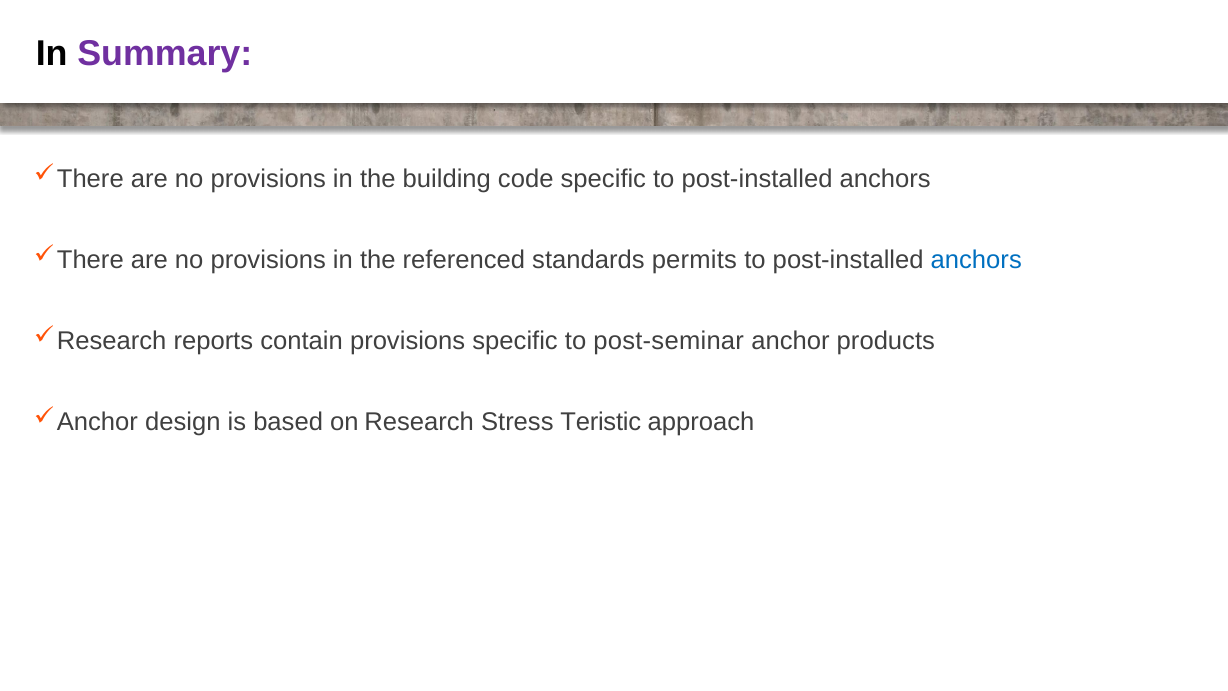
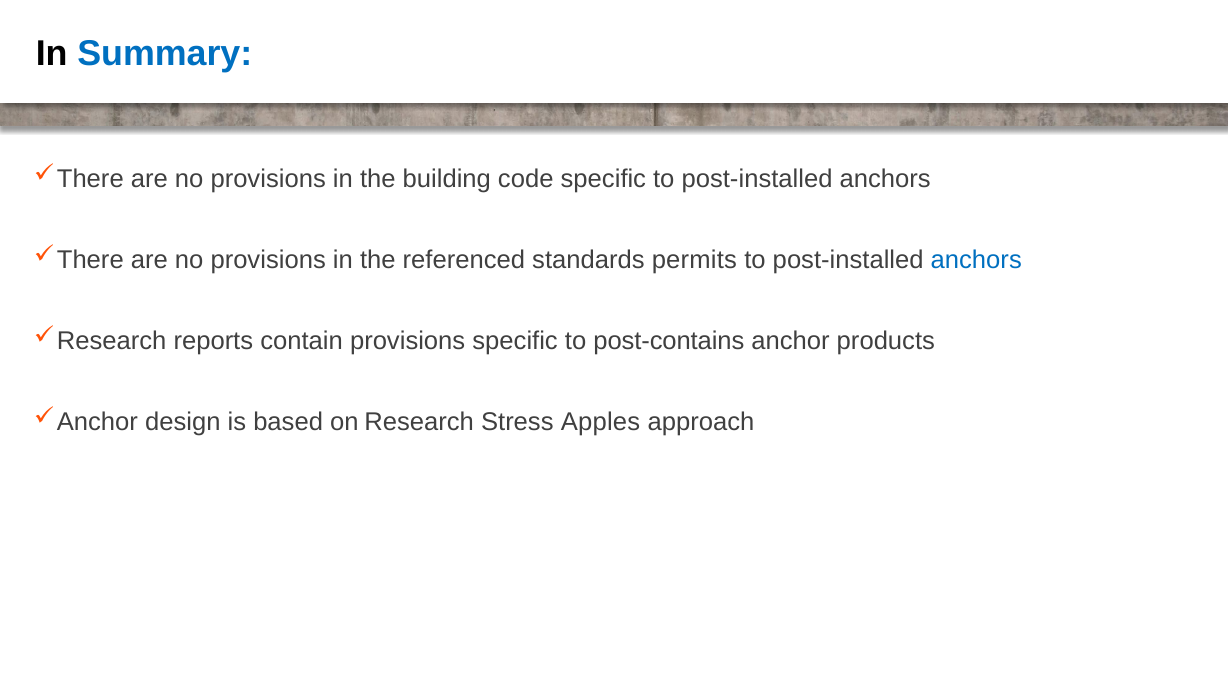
Summary colour: purple -> blue
post-seminar: post-seminar -> post-contains
Teristic: Teristic -> Apples
